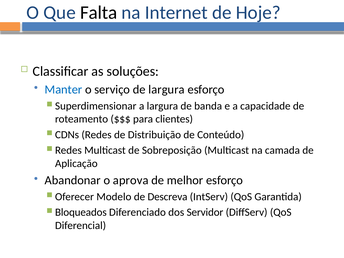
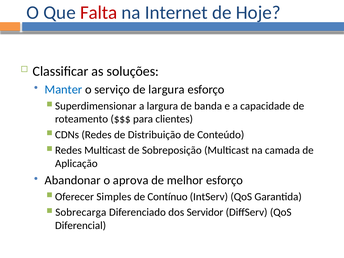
Falta colour: black -> red
Modelo: Modelo -> Simples
Descreva: Descreva -> Contínuo
Bloqueados: Bloqueados -> Sobrecarga
